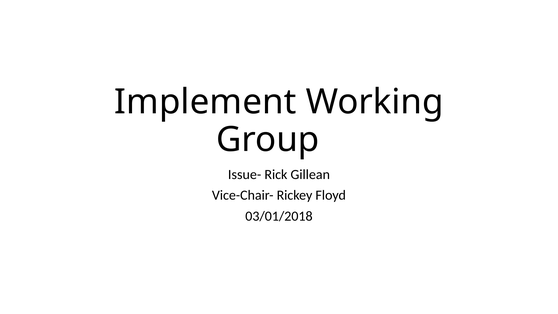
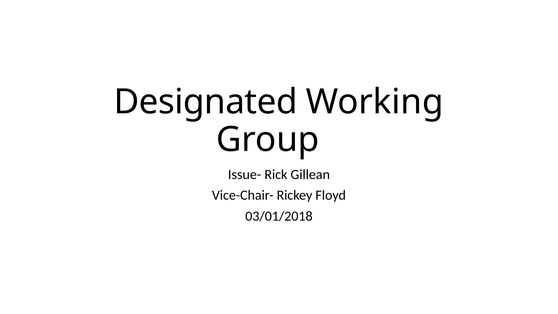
Implement: Implement -> Designated
